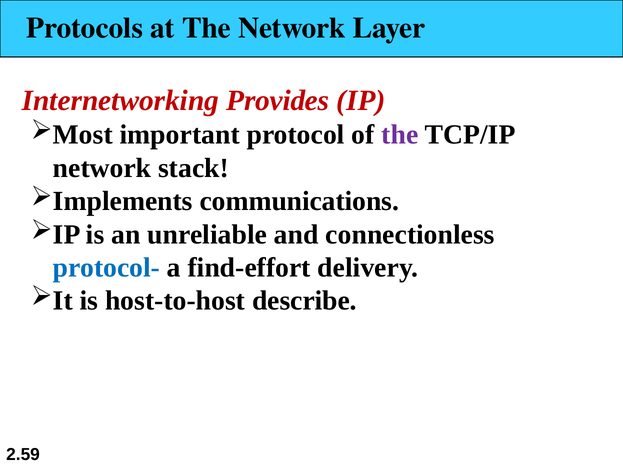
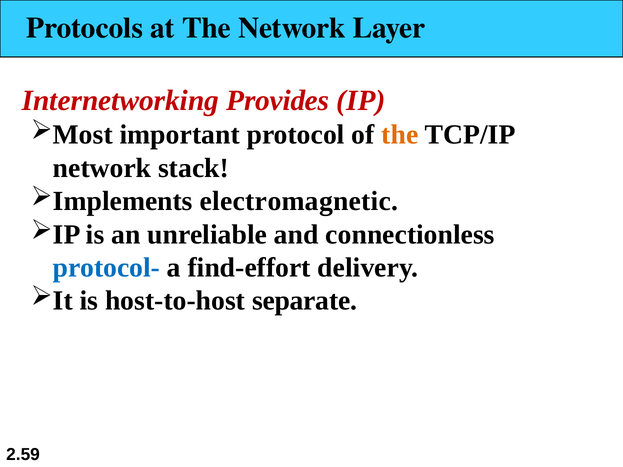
the at (400, 135) colour: purple -> orange
communications: communications -> electromagnetic
describe: describe -> separate
